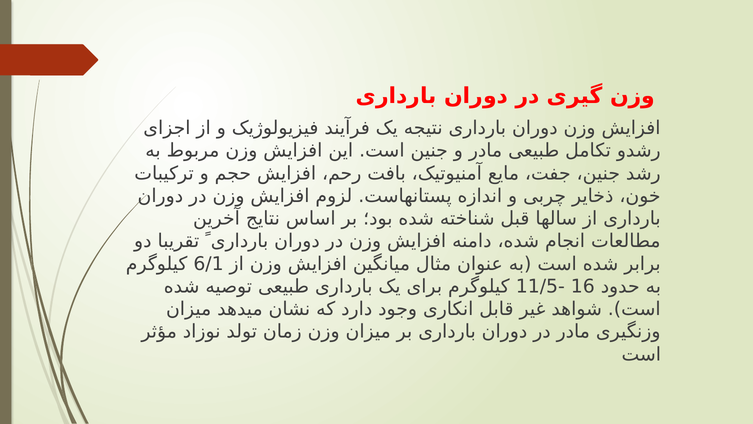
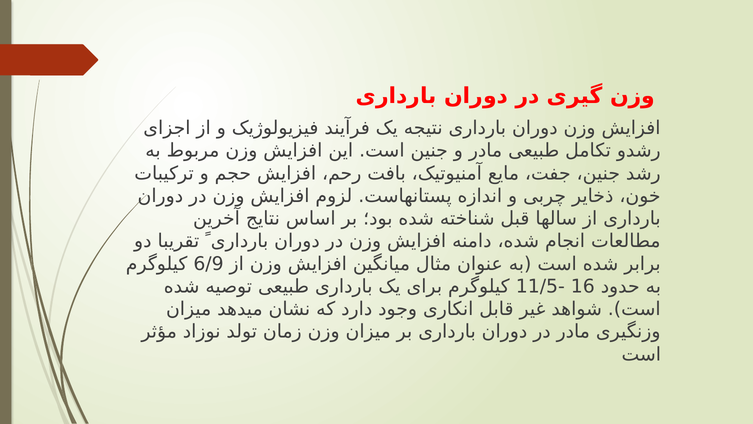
6/1: 6/1 -> 6/9
